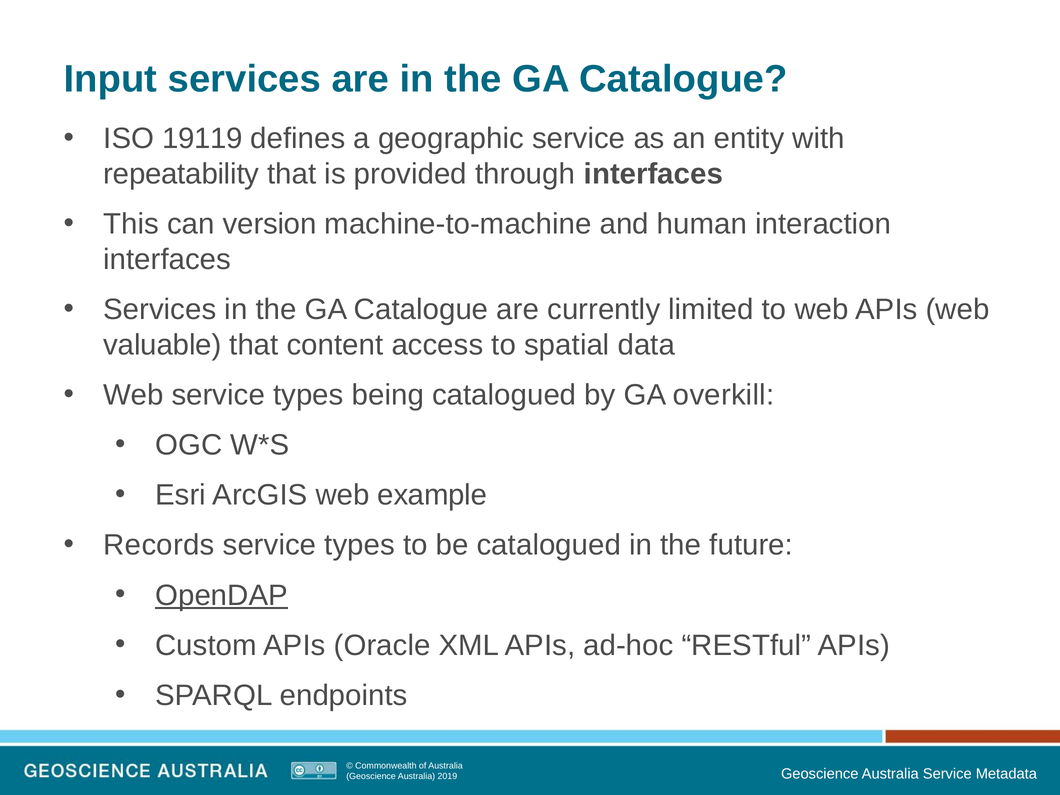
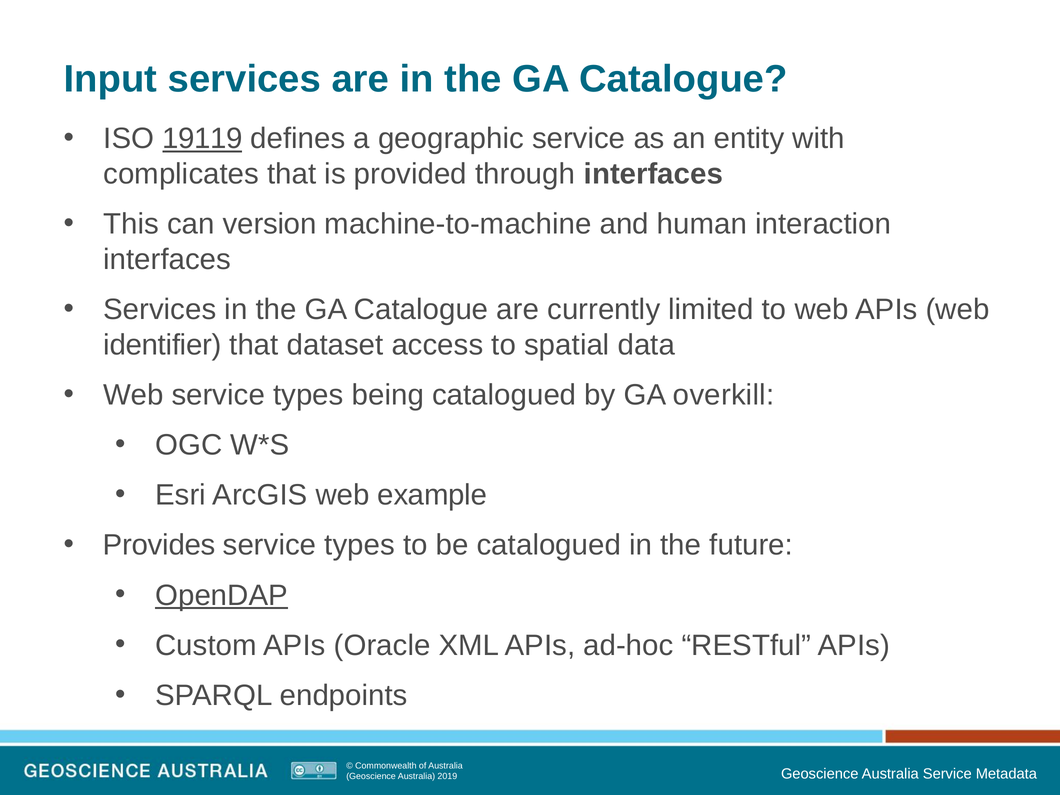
19119 underline: none -> present
repeatability: repeatability -> complicates
valuable: valuable -> identifier
content: content -> dataset
Records: Records -> Provides
